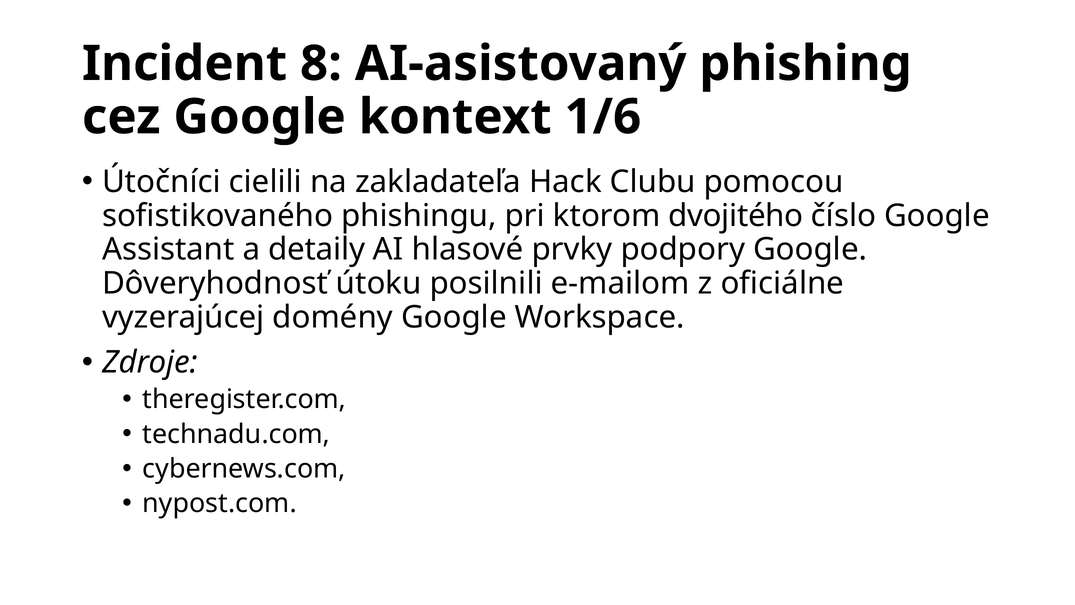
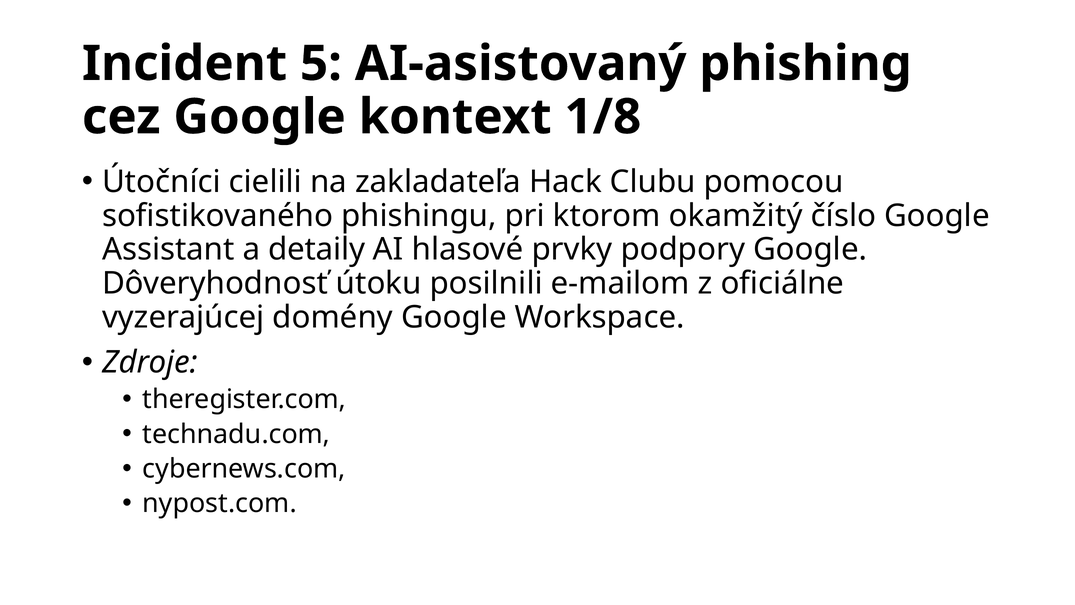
8: 8 -> 5
1/6: 1/6 -> 1/8
dvojitého: dvojitého -> okamžitý
